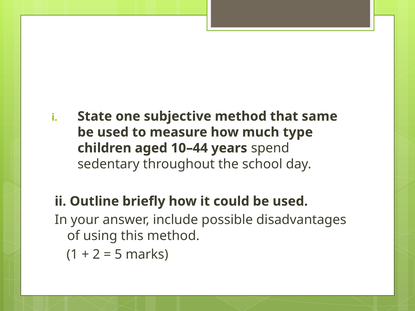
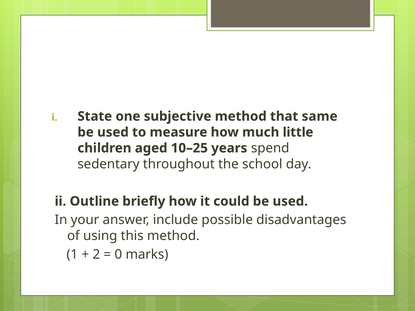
type: type -> little
10–44: 10–44 -> 10–25
5: 5 -> 0
